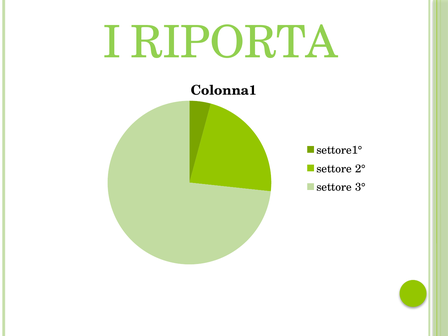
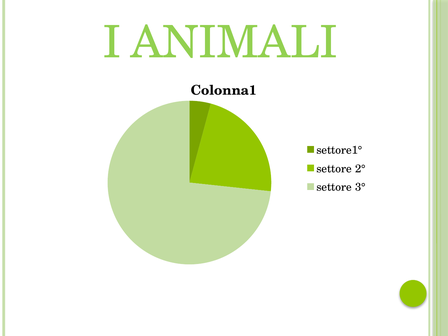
RIPORTA: RIPORTA -> ANIMALI
